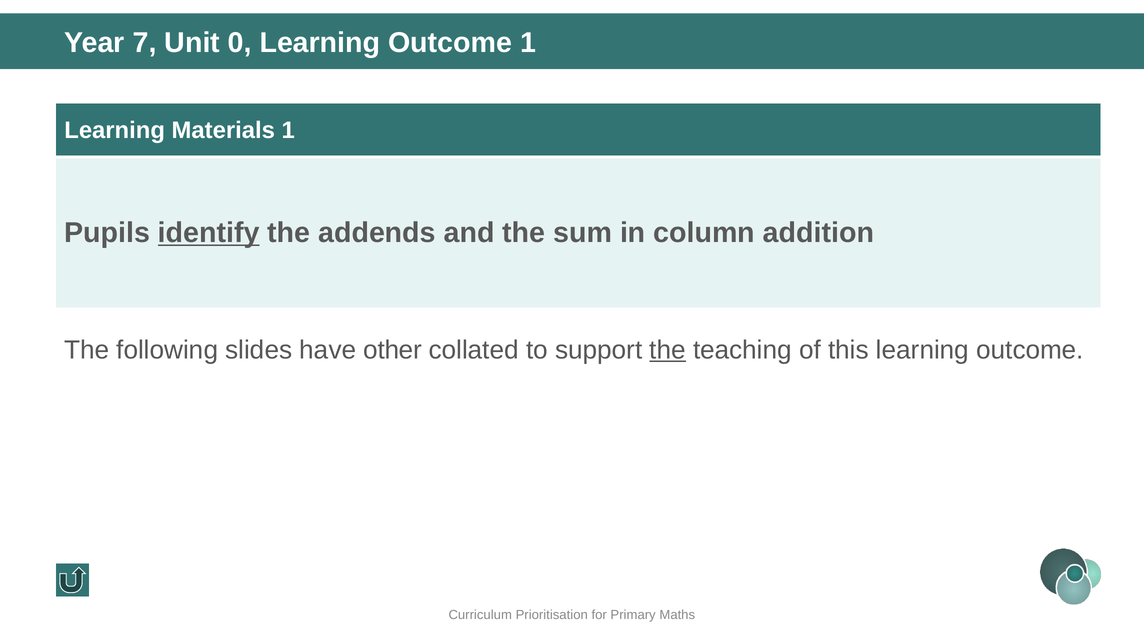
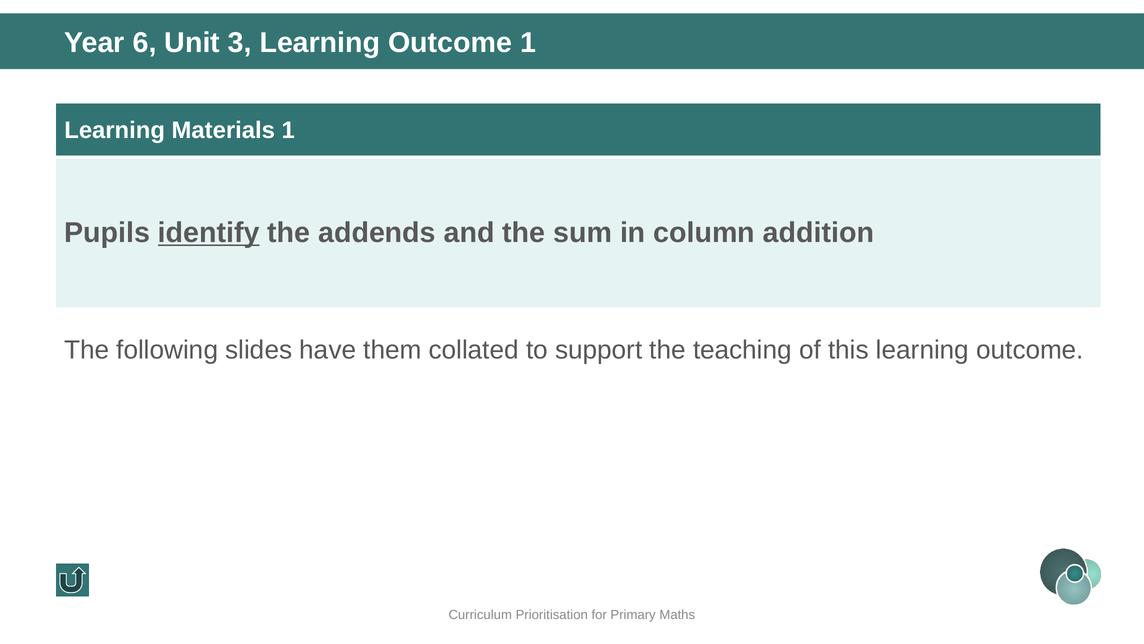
7: 7 -> 6
0: 0 -> 3
other: other -> them
the at (668, 350) underline: present -> none
